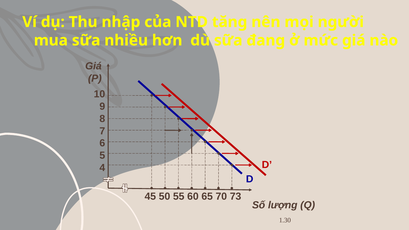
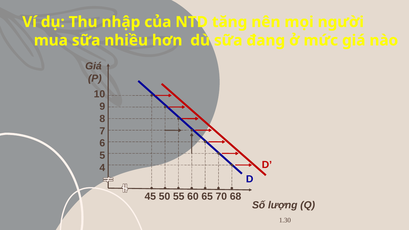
73: 73 -> 68
